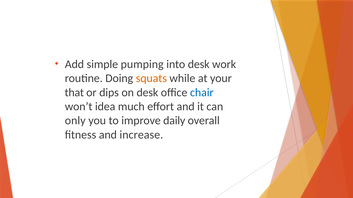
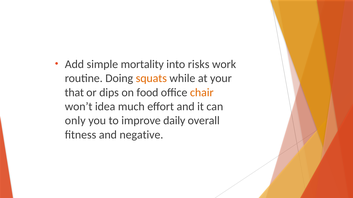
pumping: pumping -> mortality
into desk: desk -> risks
on desk: desk -> food
chair colour: blue -> orange
increase: increase -> negative
